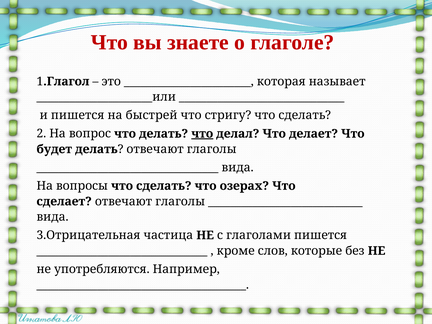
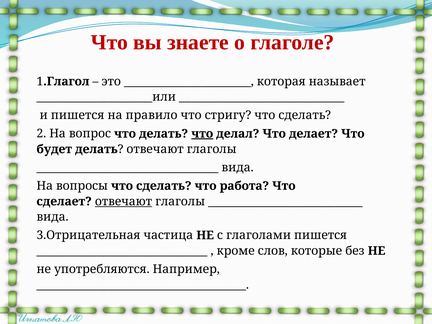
быстрей: быстрей -> правило
озерах: озерах -> работа
отвечают at (123, 201) underline: none -> present
